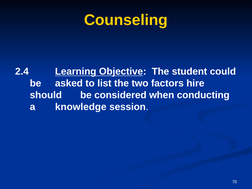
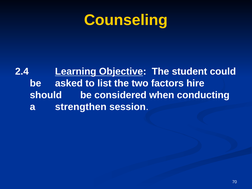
knowledge: knowledge -> strengthen
